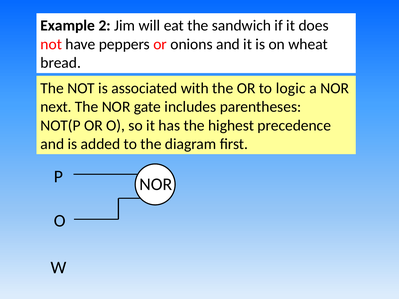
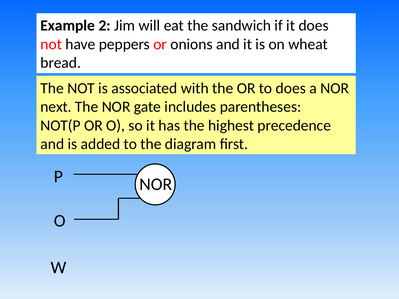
to logic: logic -> does
